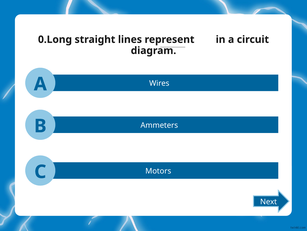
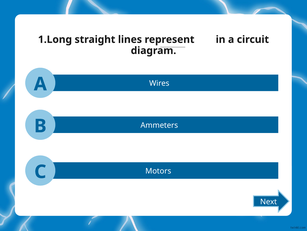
0.Long: 0.Long -> 1.Long
